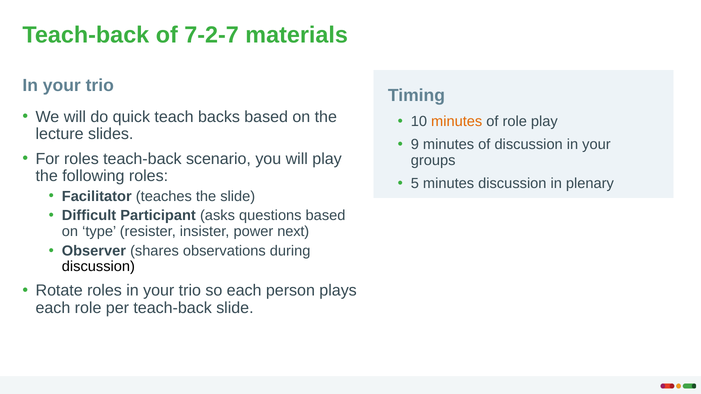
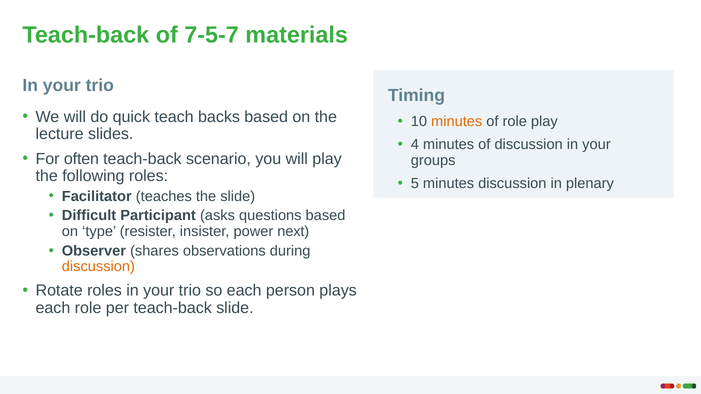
7-2-7: 7-2-7 -> 7-5-7
9: 9 -> 4
For roles: roles -> often
discussion at (98, 267) colour: black -> orange
